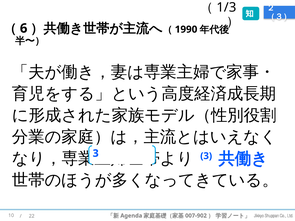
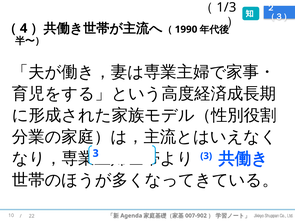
6: 6 -> 4
